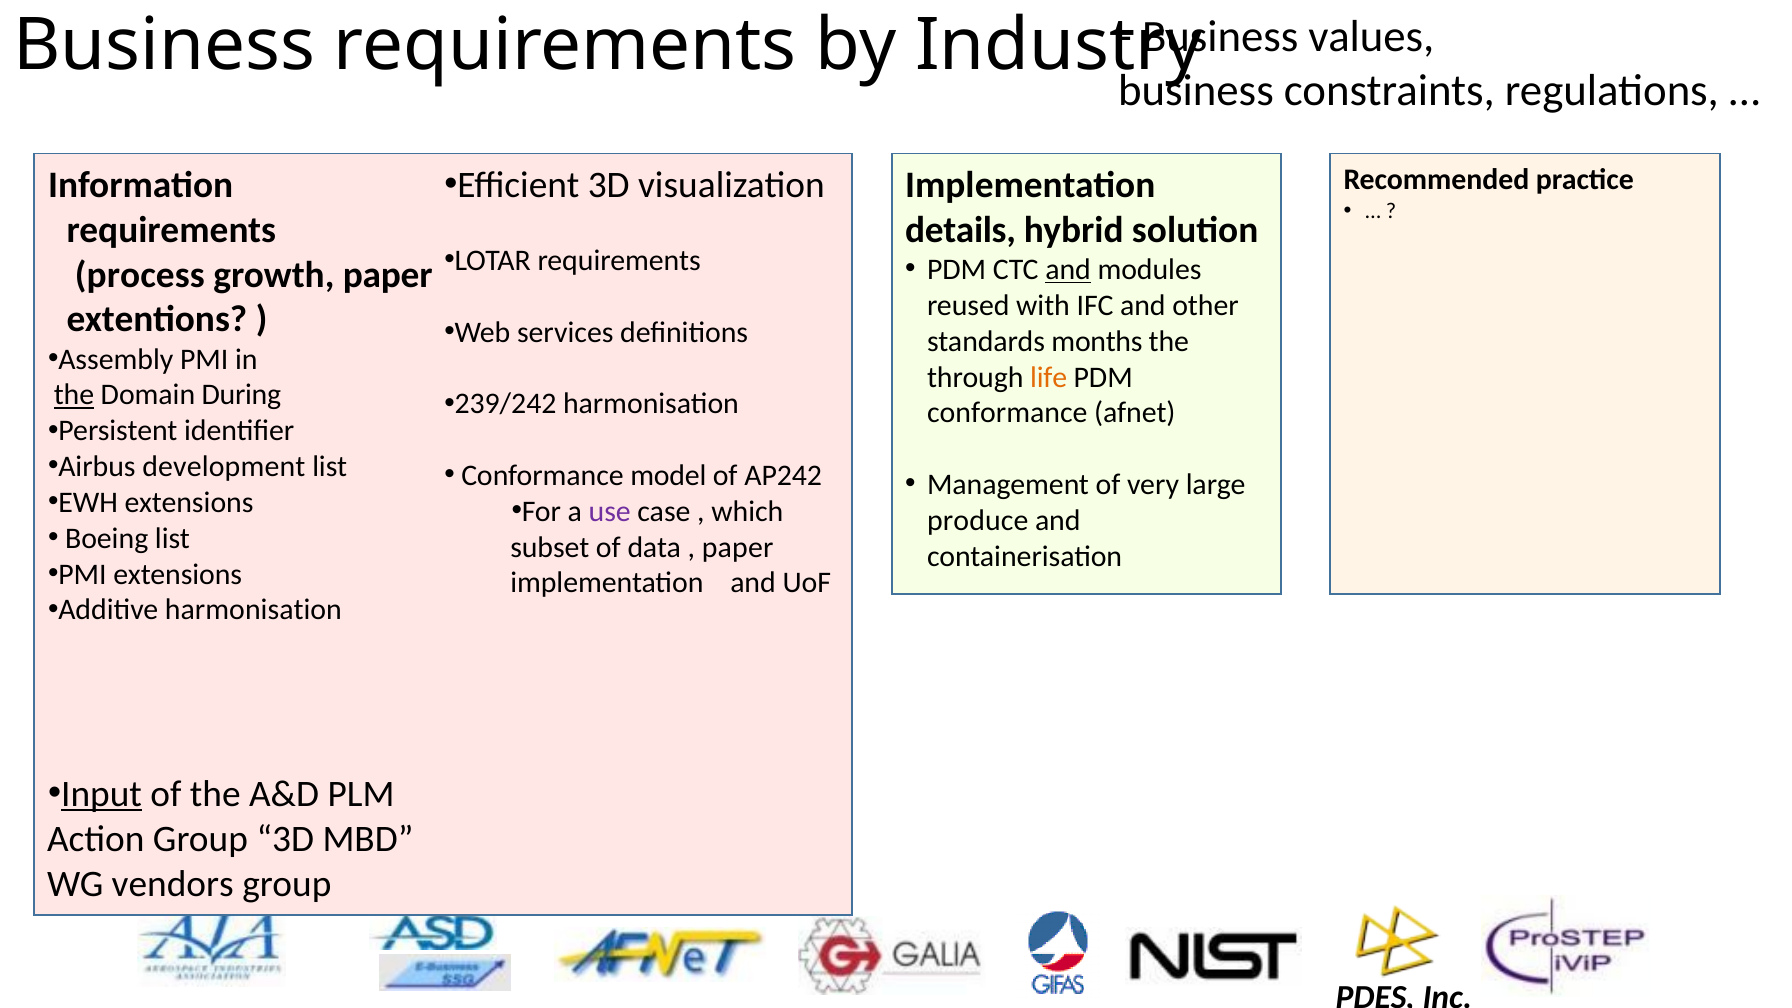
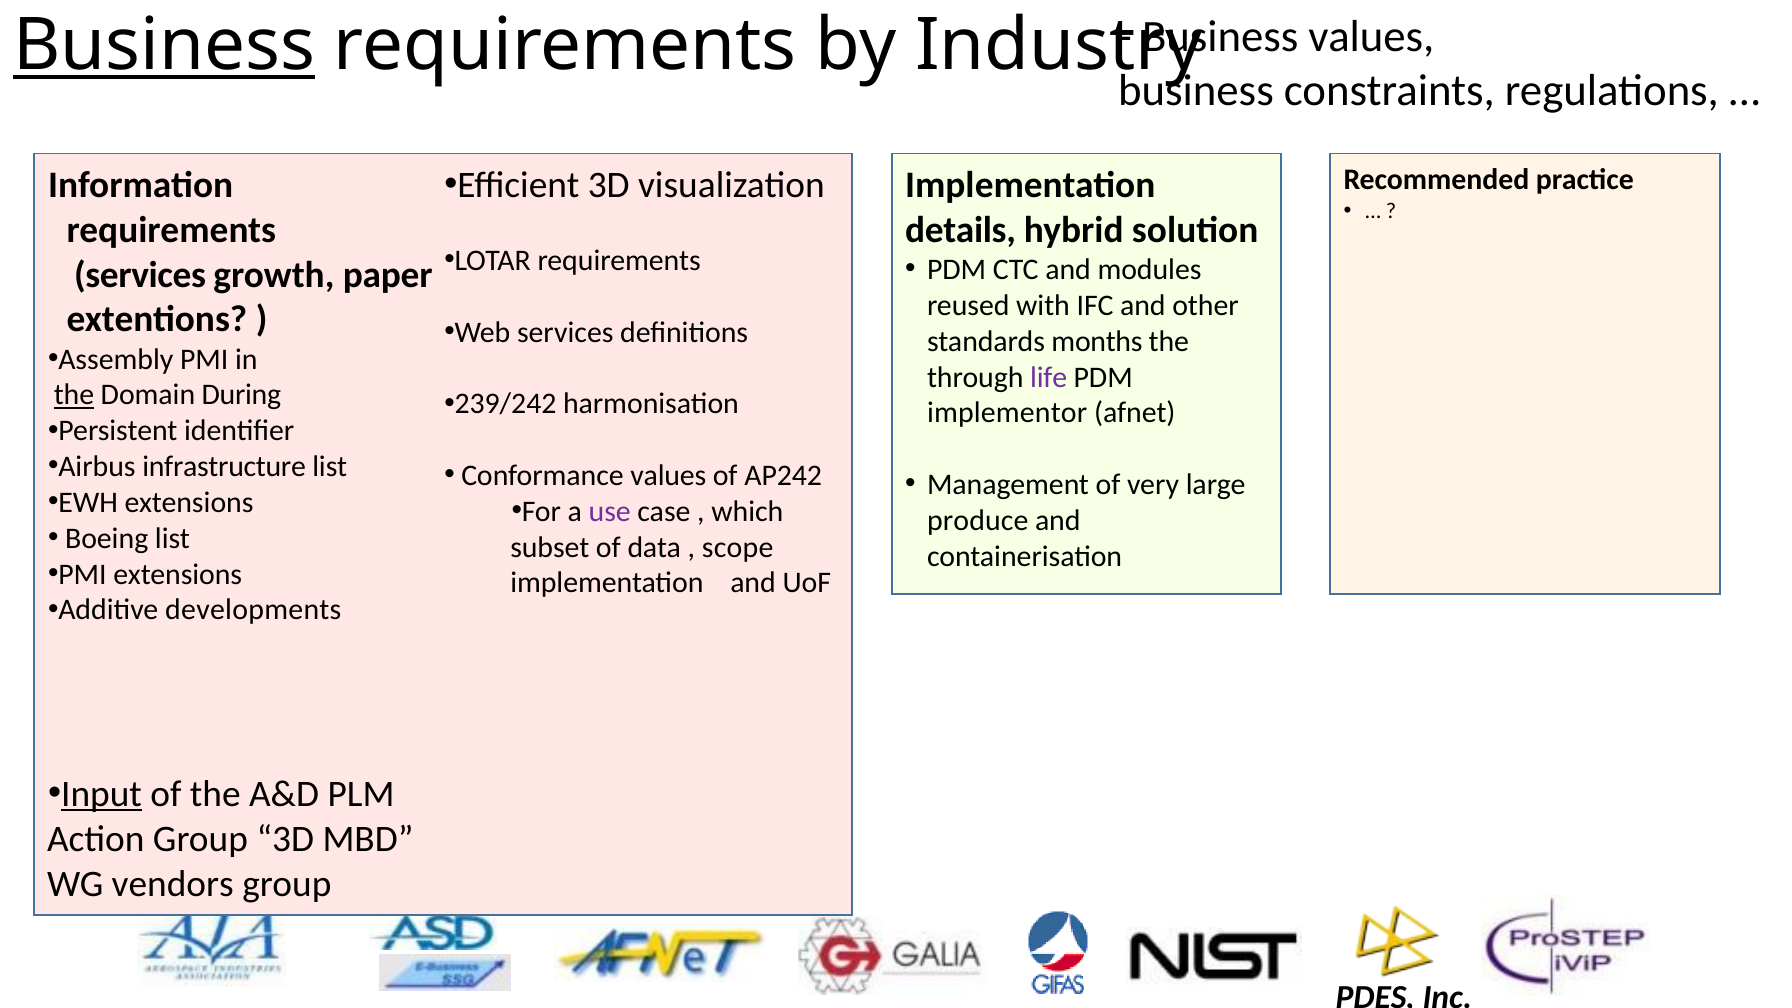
Business at (164, 46) underline: none -> present
and at (1068, 270) underline: present -> none
process at (140, 275): process -> services
life colour: orange -> purple
conformance at (1007, 413): conformance -> implementor
development: development -> infrastructure
Conformance model: model -> values
paper at (738, 547): paper -> scope
Additive harmonisation: harmonisation -> developments
